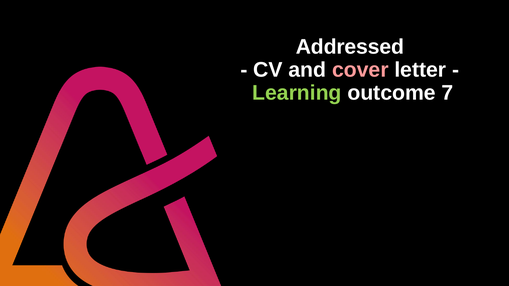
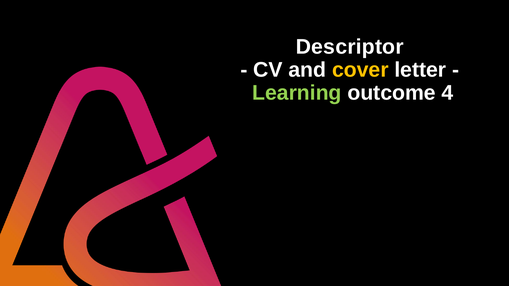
Addressed: Addressed -> Descriptor
cover colour: pink -> yellow
7: 7 -> 4
